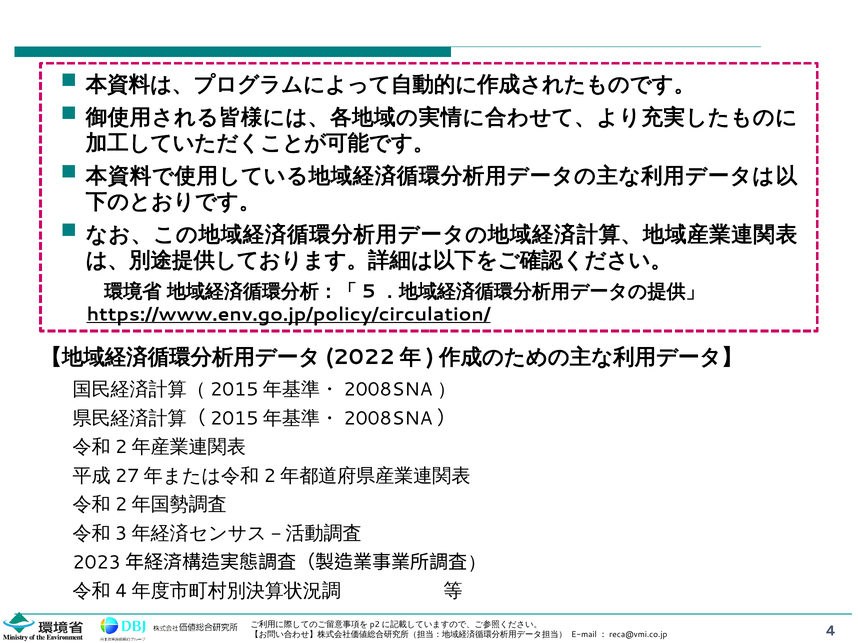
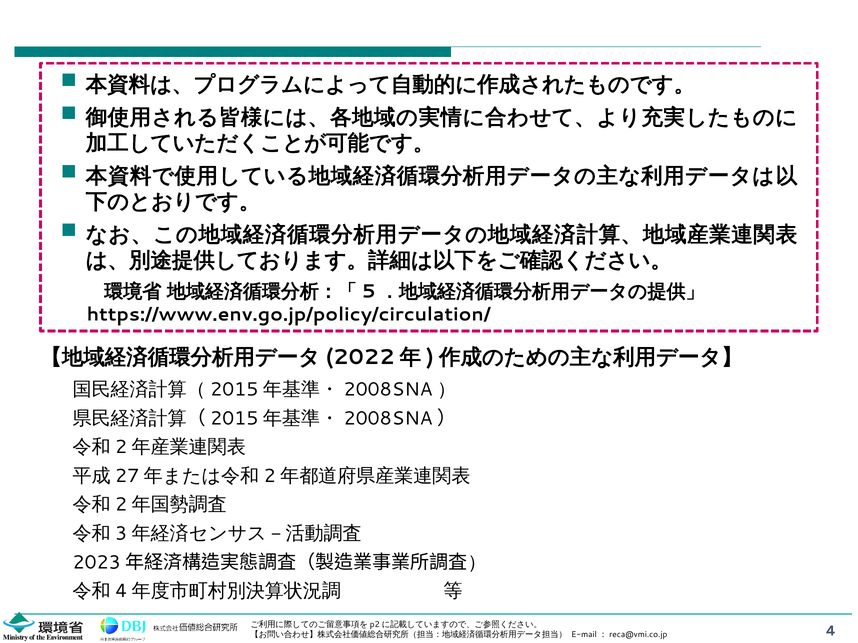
https://www.env.go.jp/policy/circulation/ underline: present -> none
